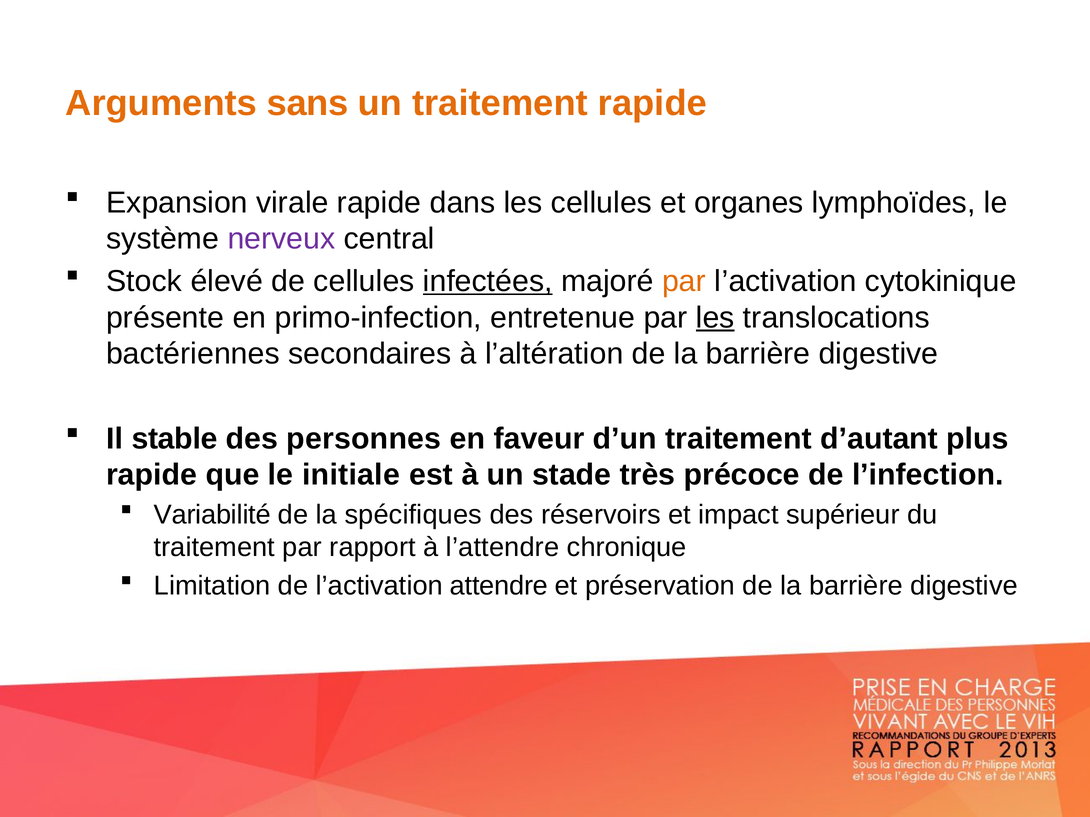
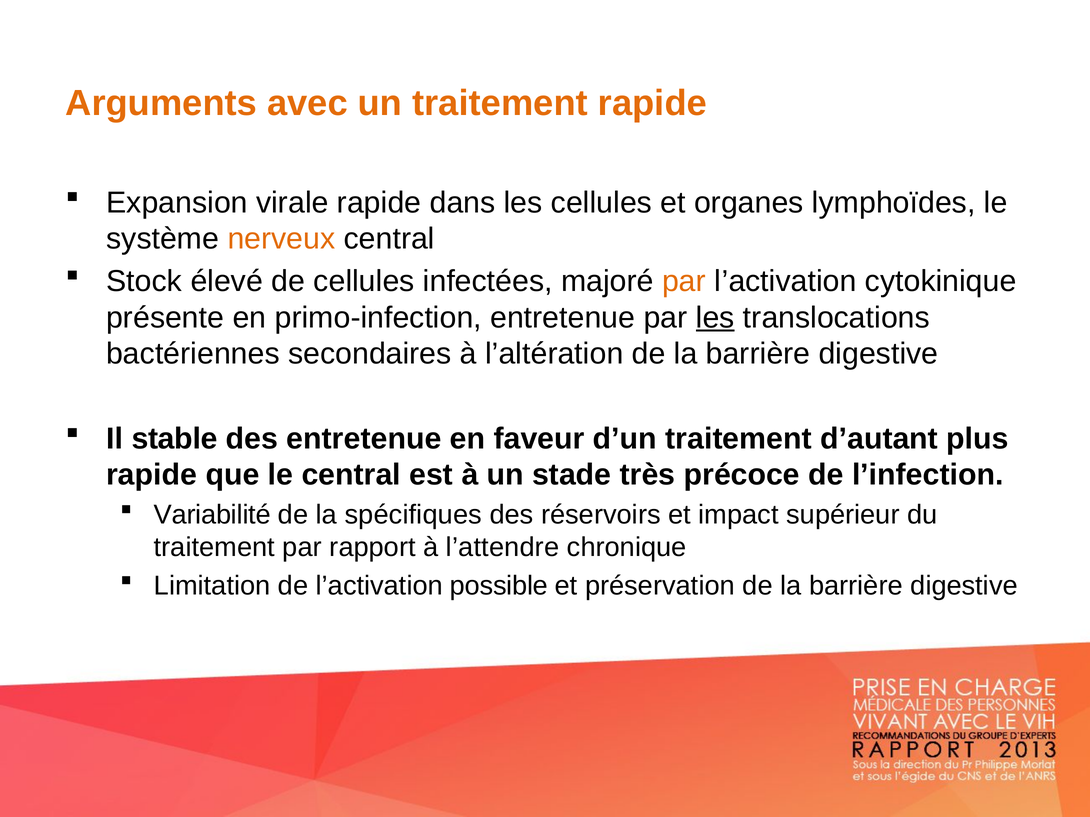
sans: sans -> avec
nerveux colour: purple -> orange
infectées underline: present -> none
des personnes: personnes -> entretenue
le initiale: initiale -> central
attendre: attendre -> possible
